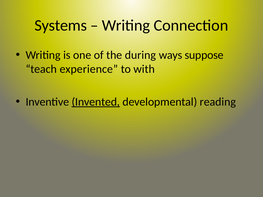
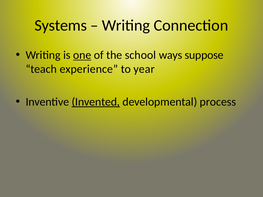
one underline: none -> present
during: during -> school
with: with -> year
reading: reading -> process
